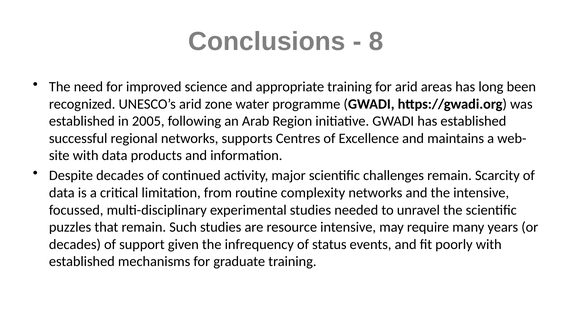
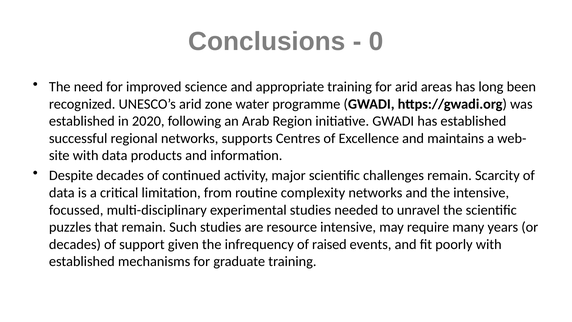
8: 8 -> 0
2005: 2005 -> 2020
status: status -> raised
